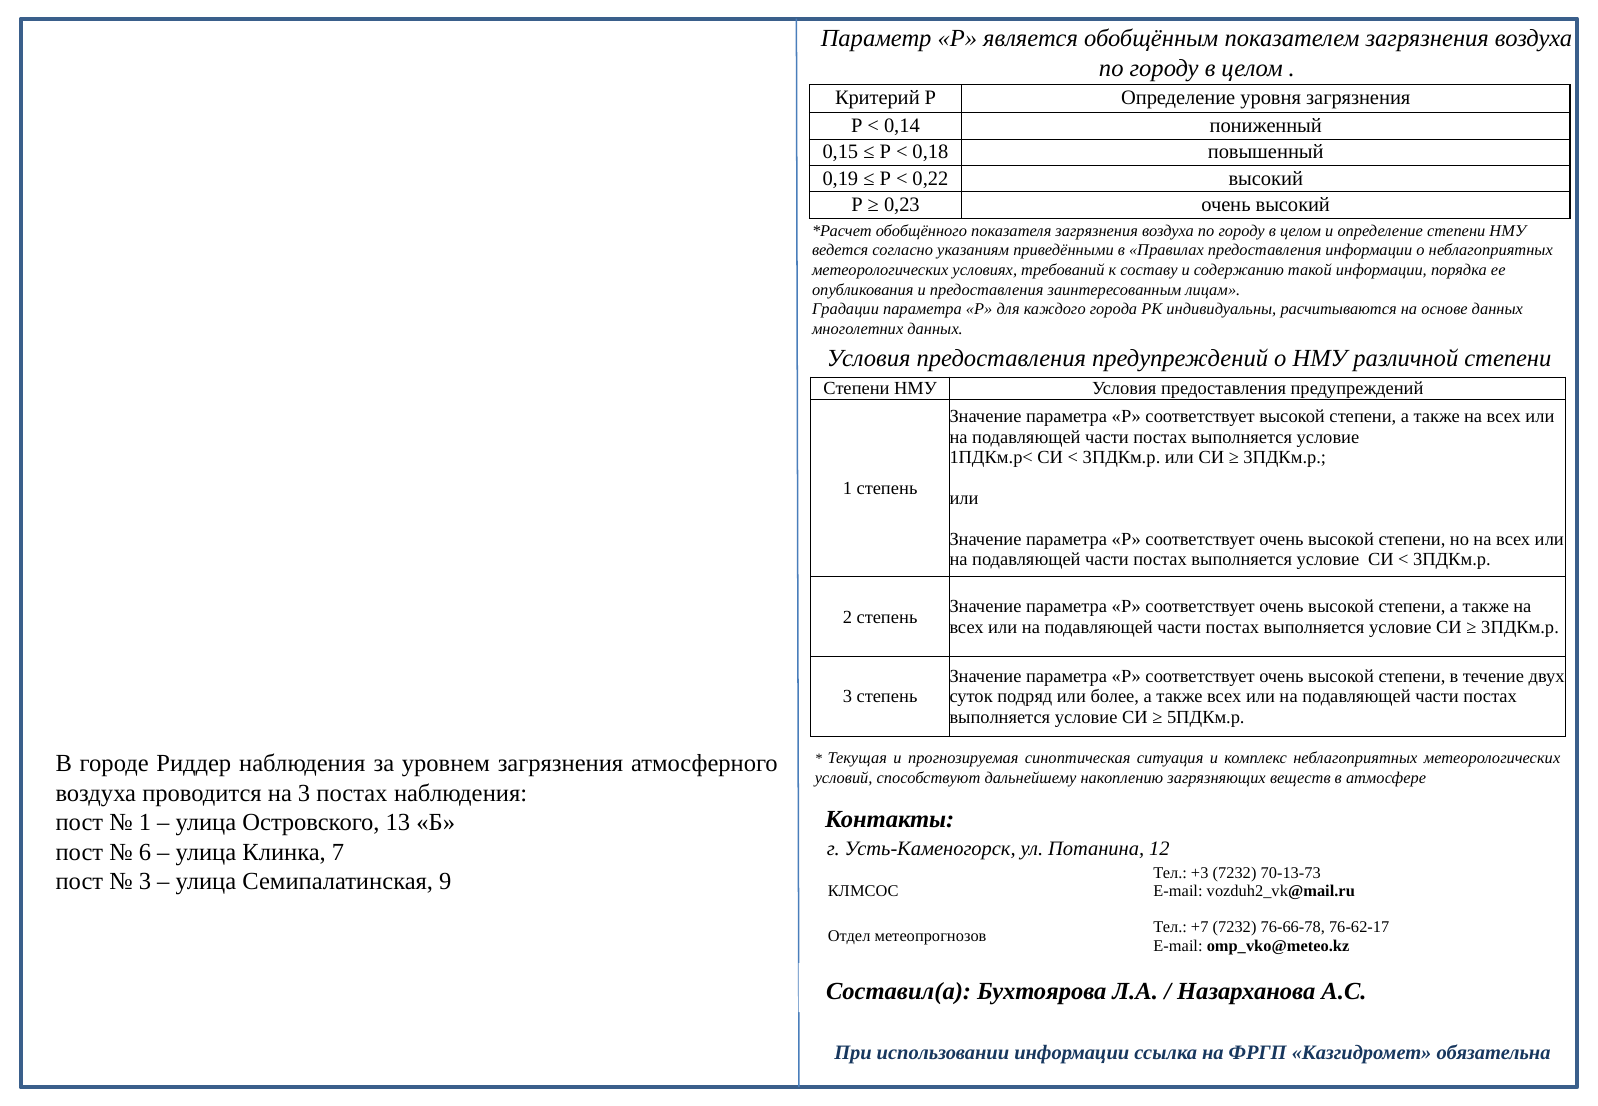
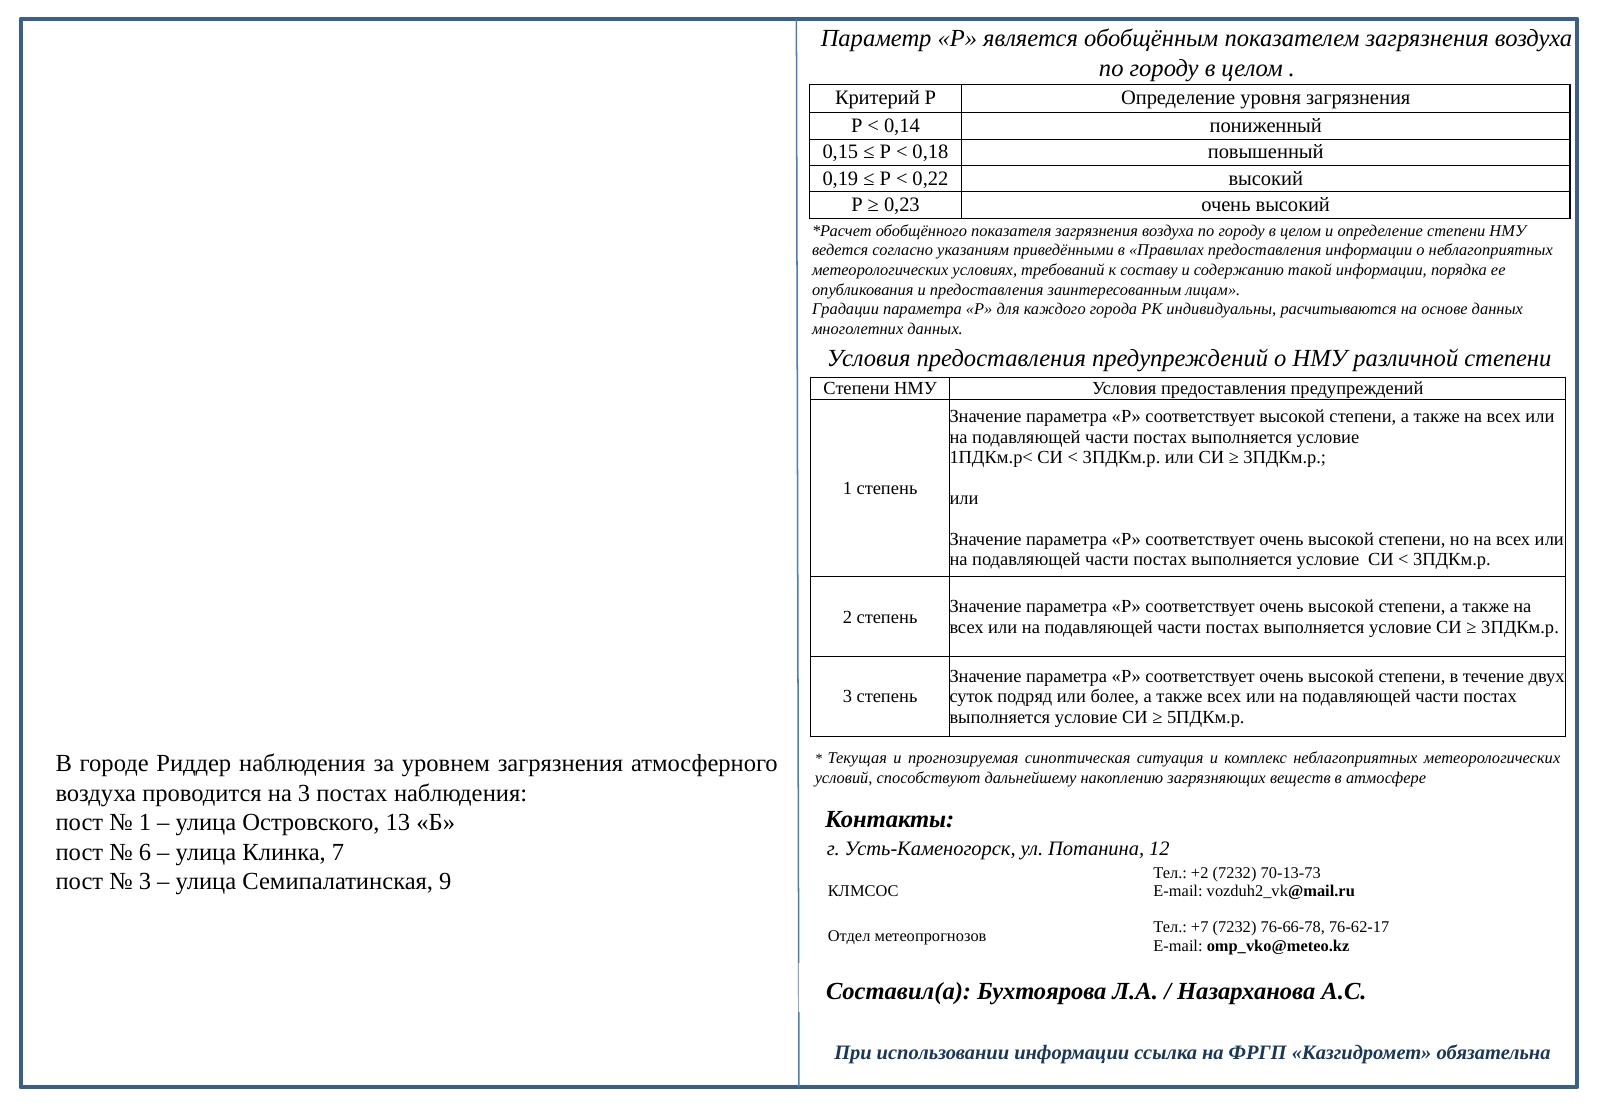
+3: +3 -> +2
